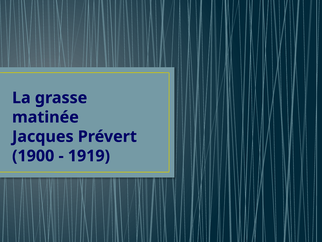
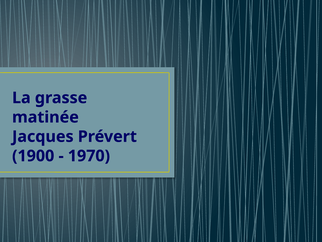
1919: 1919 -> 1970
